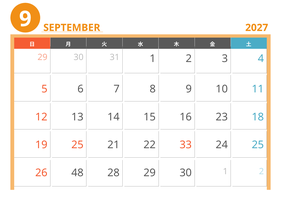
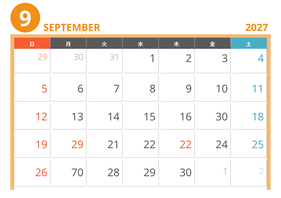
16 23: 23 -> 30
19 25: 25 -> 29
22 33: 33 -> 22
48: 48 -> 70
